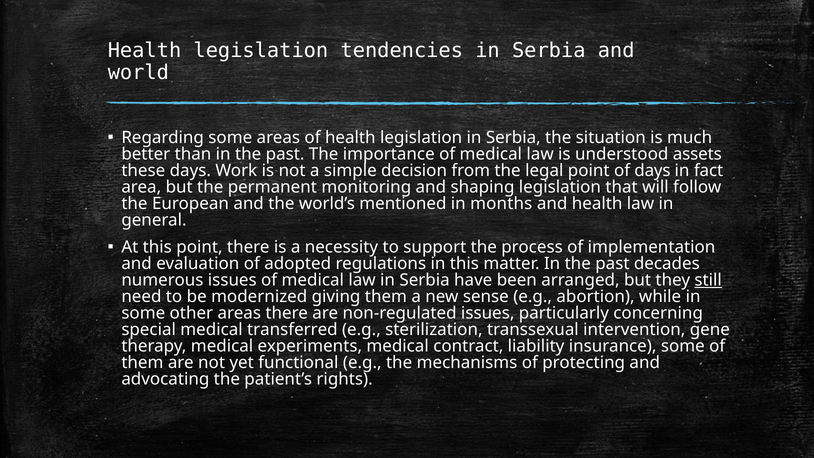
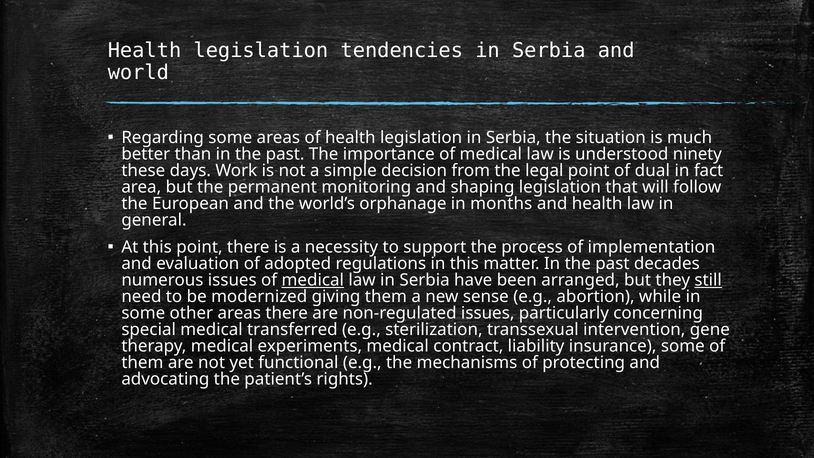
assets: assets -> ninety
of days: days -> dual
mentioned: mentioned -> orphanage
medical at (313, 280) underline: none -> present
